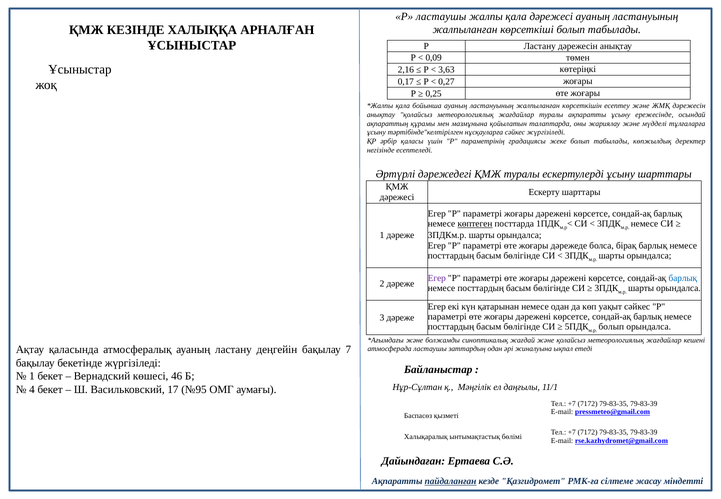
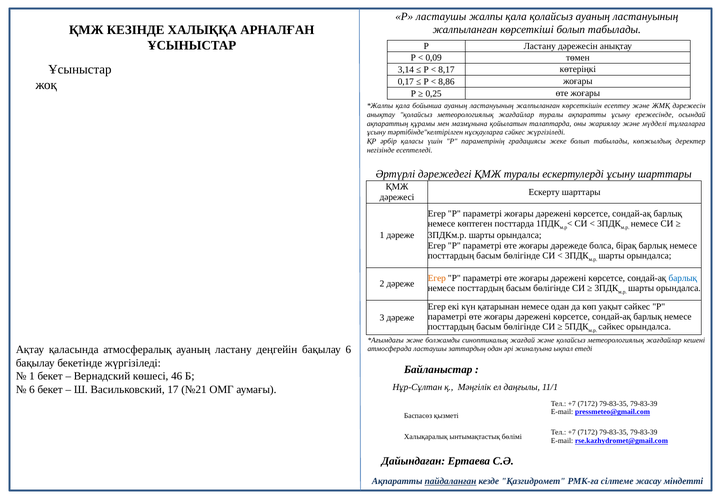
қала дәрежесі: дәрежесі -> қолайсыз
2,16: 2,16 -> 3,14
3,63: 3,63 -> 8,17
0,27: 0,27 -> 8,86
көптеген underline: present -> none
Егер at (437, 278) colour: purple -> orange
болып at (611, 327): болып -> сәйкес
бақылау 7: 7 -> 6
4 at (32, 390): 4 -> 6
№95: №95 -> №21
